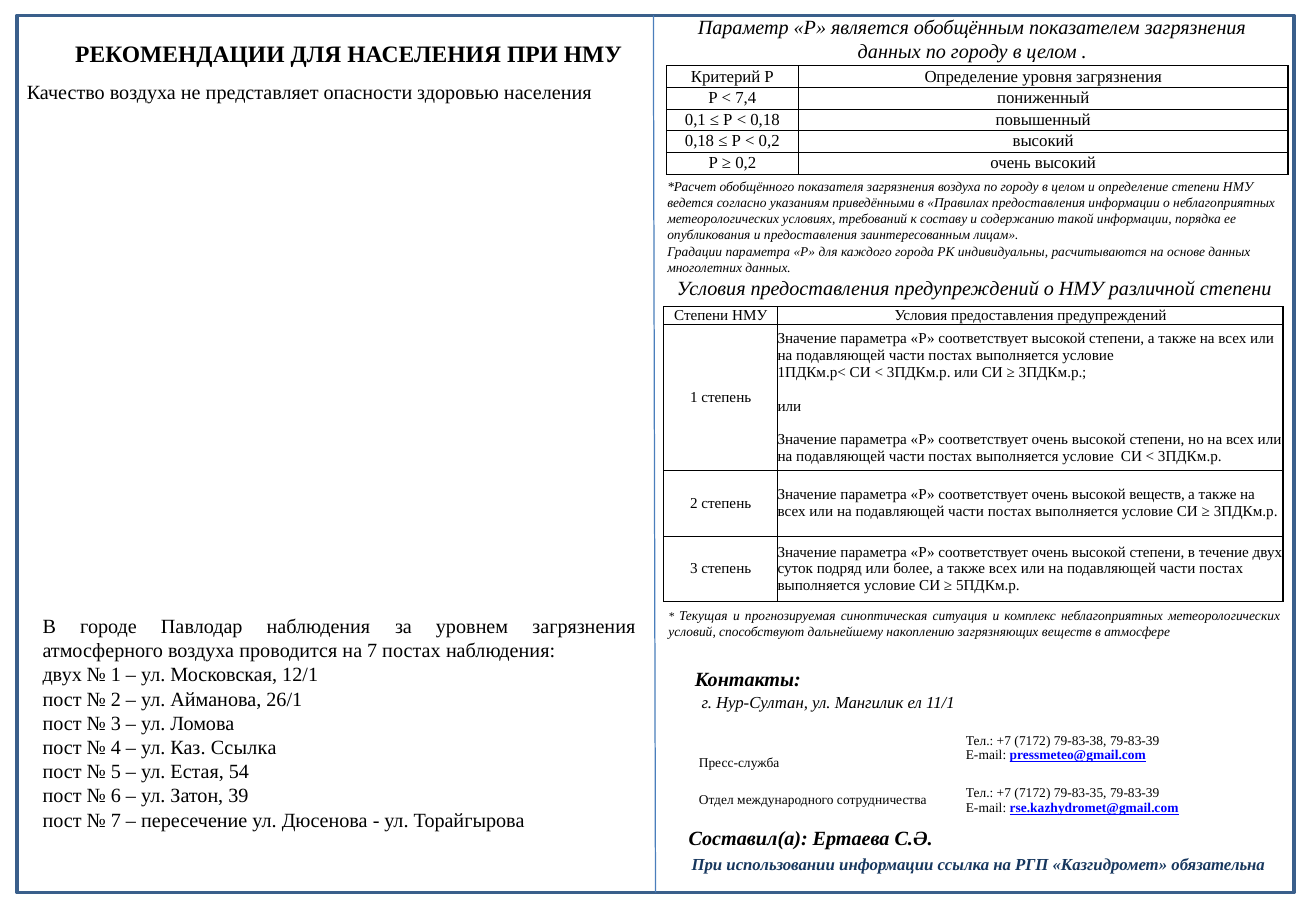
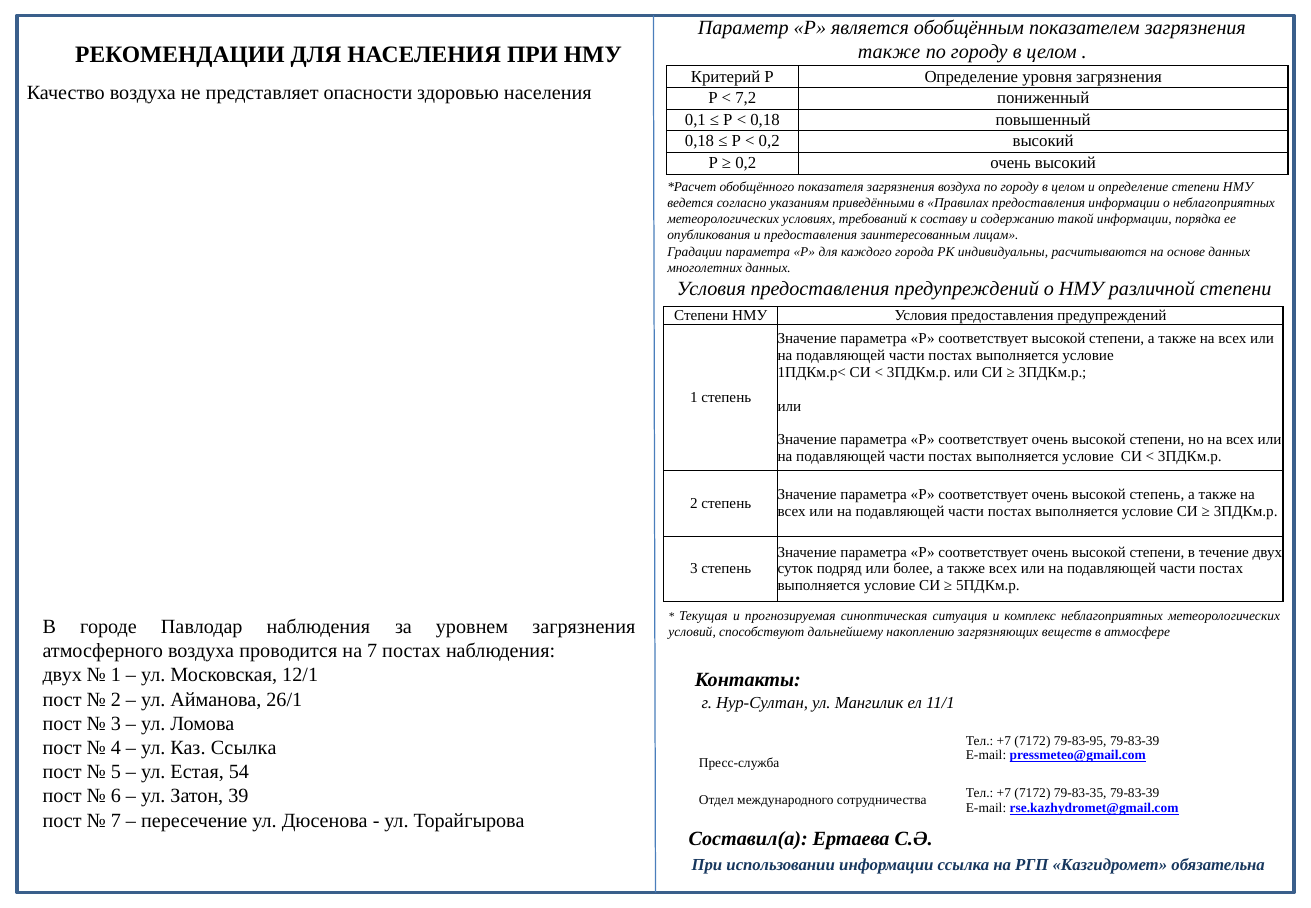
данных at (889, 52): данных -> также
7,4: 7,4 -> 7,2
высокой веществ: веществ -> степень
79-83-38: 79-83-38 -> 79-83-95
